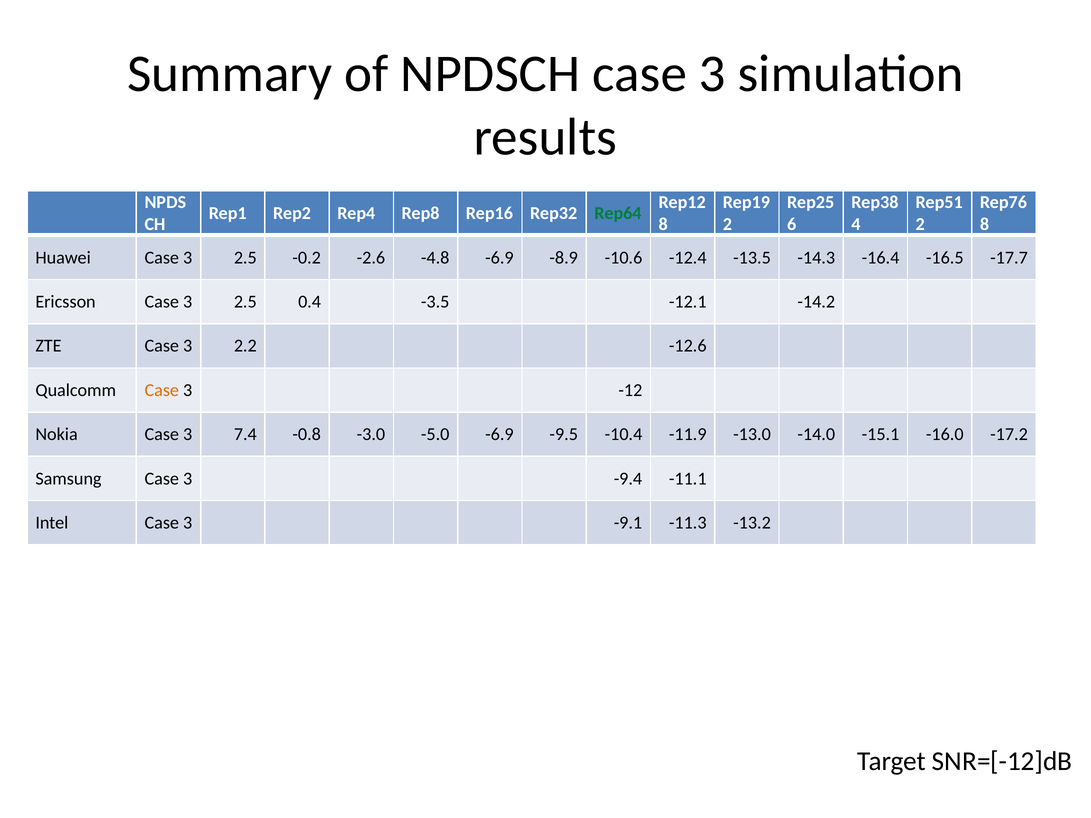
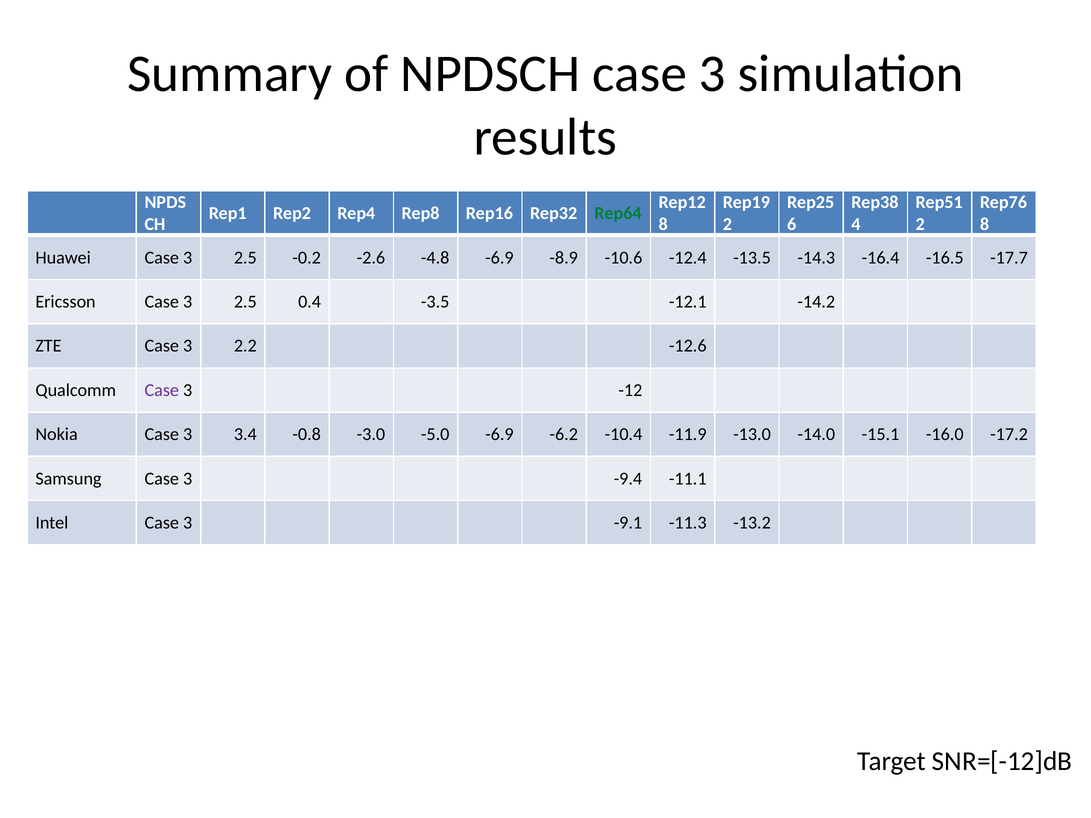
Case at (162, 390) colour: orange -> purple
7.4: 7.4 -> 3.4
-9.5: -9.5 -> -6.2
